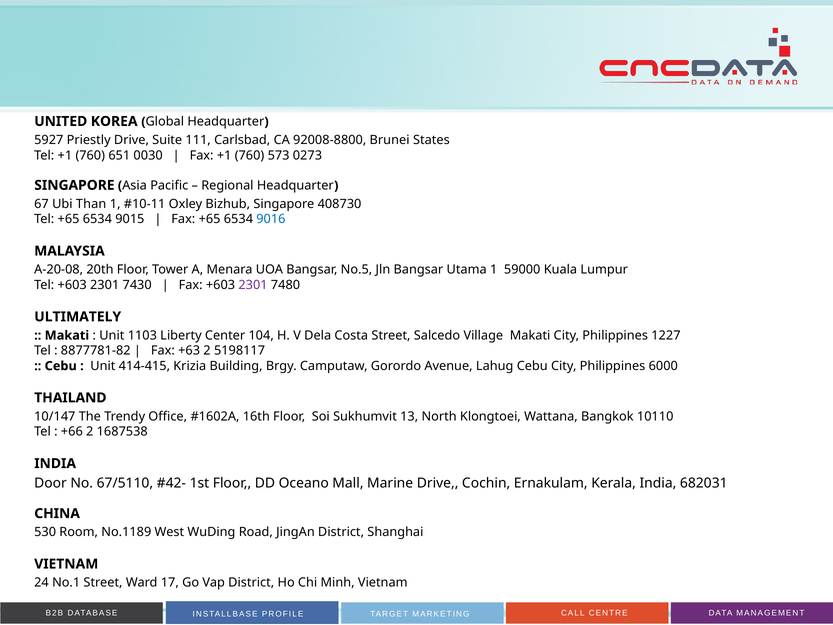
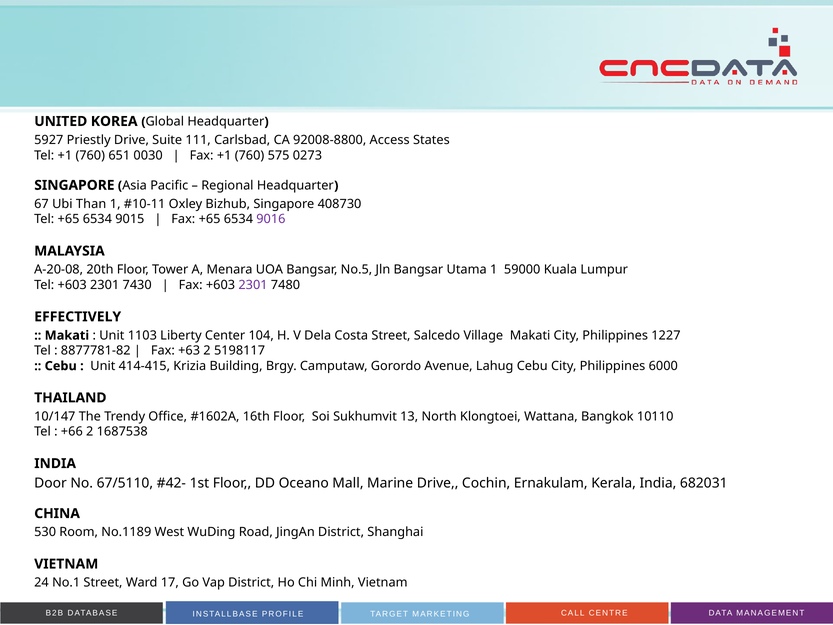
Brunei: Brunei -> Access
573: 573 -> 575
9016 colour: blue -> purple
ULTIMATELY: ULTIMATELY -> EFFECTIVELY
